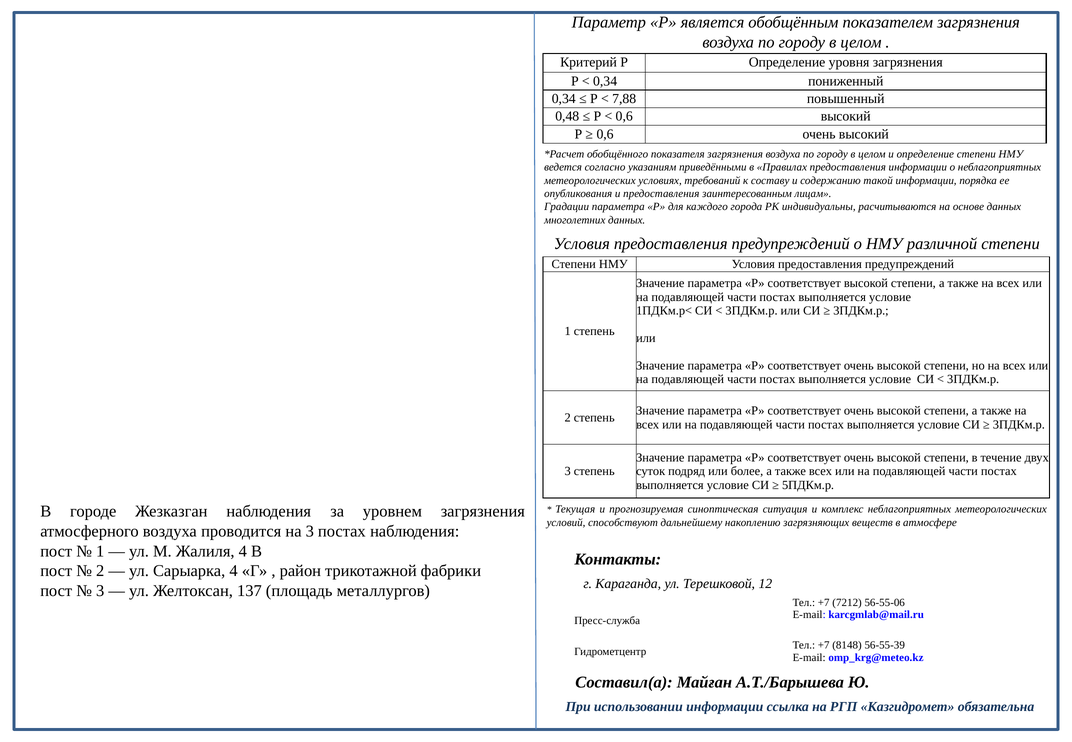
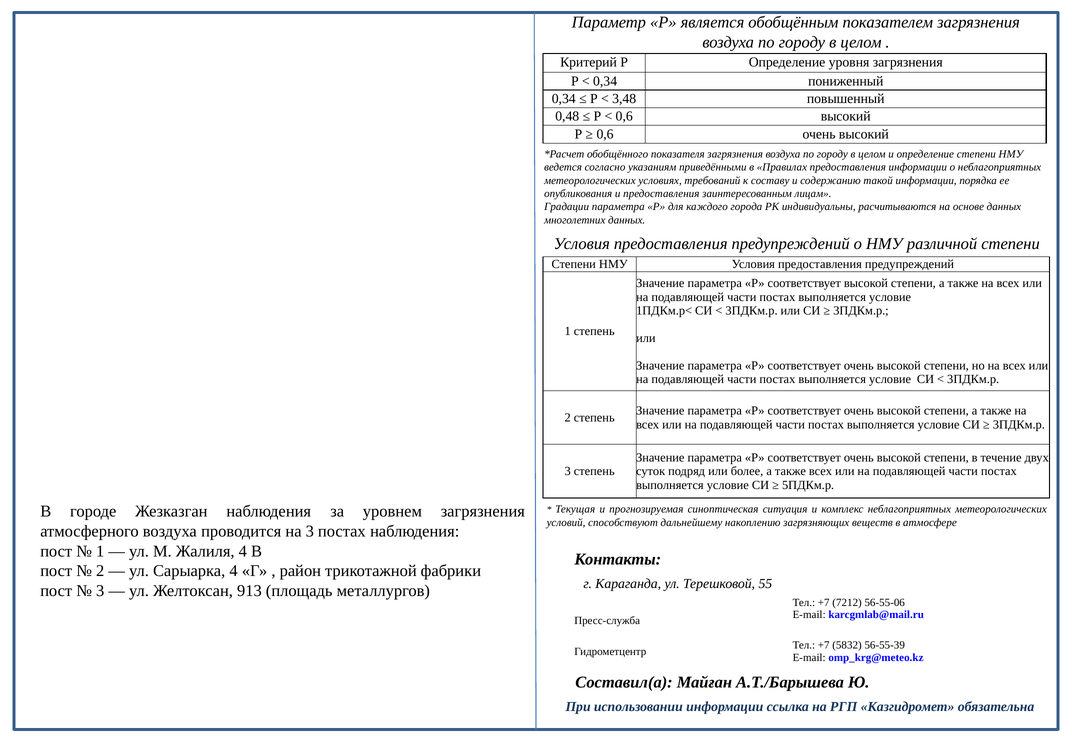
7,88: 7,88 -> 3,48
12: 12 -> 55
137: 137 -> 913
8148: 8148 -> 5832
